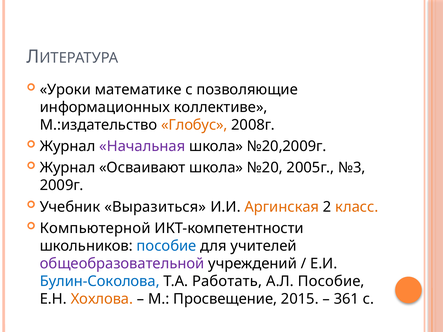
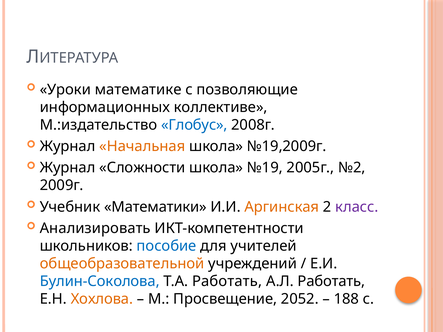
Глобус colour: orange -> blue
Начальная colour: purple -> orange
№20,2009г: №20,2009г -> №19,2009г
Осваивают: Осваивают -> Сложности
№20: №20 -> №19
№3: №3 -> №2
Выразиться: Выразиться -> Математики
класс colour: orange -> purple
Компьютерной: Компьютерной -> Анализировать
общеобразовательной colour: purple -> orange
А.Л Пособие: Пособие -> Работать
2015: 2015 -> 2052
361: 361 -> 188
